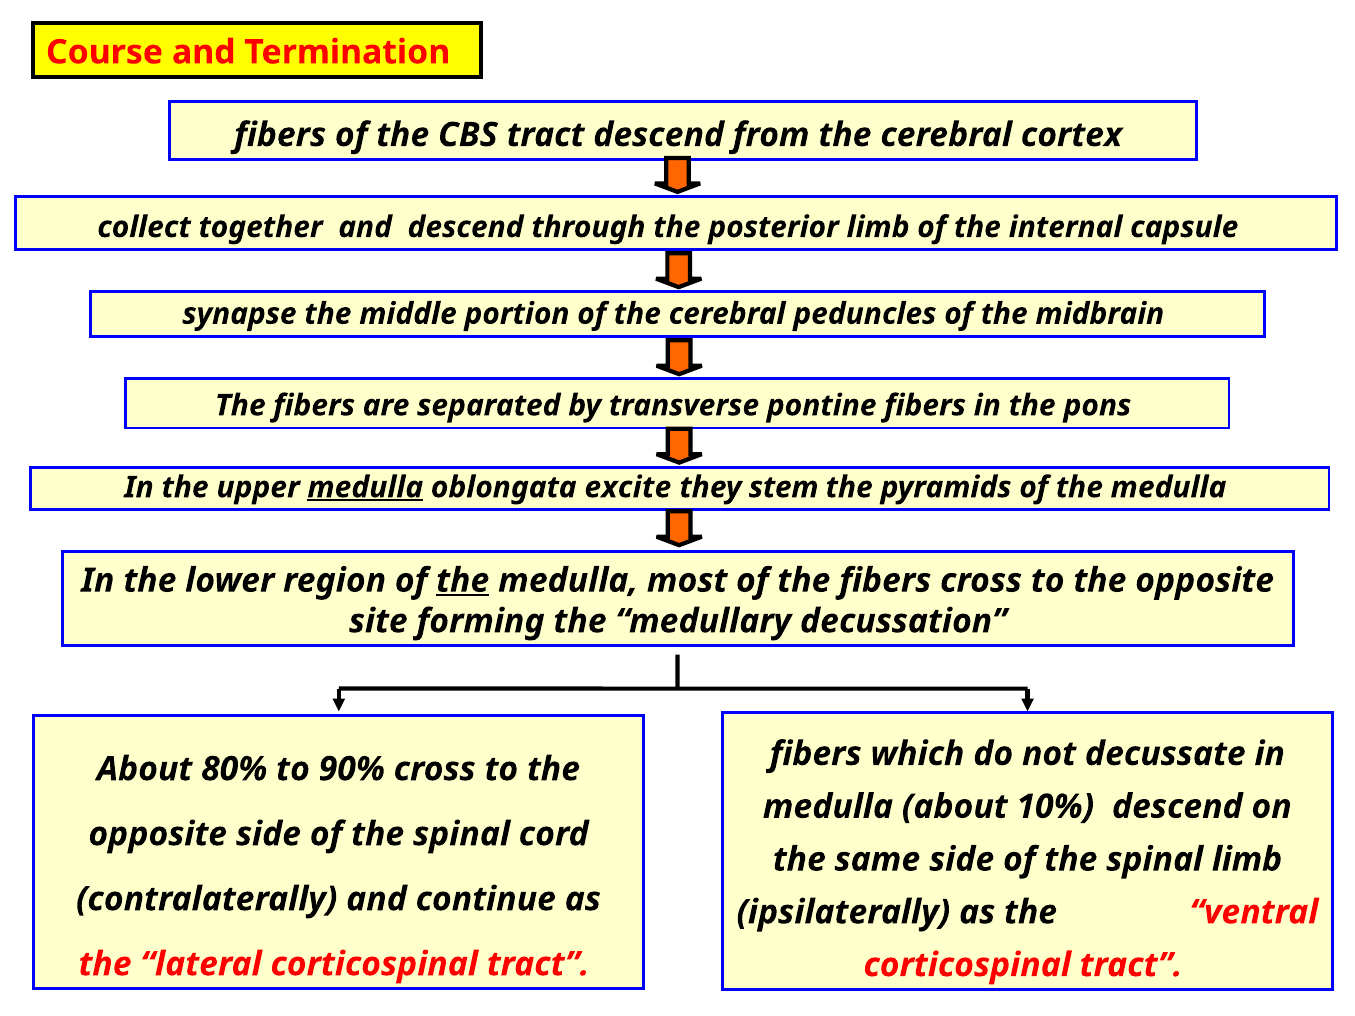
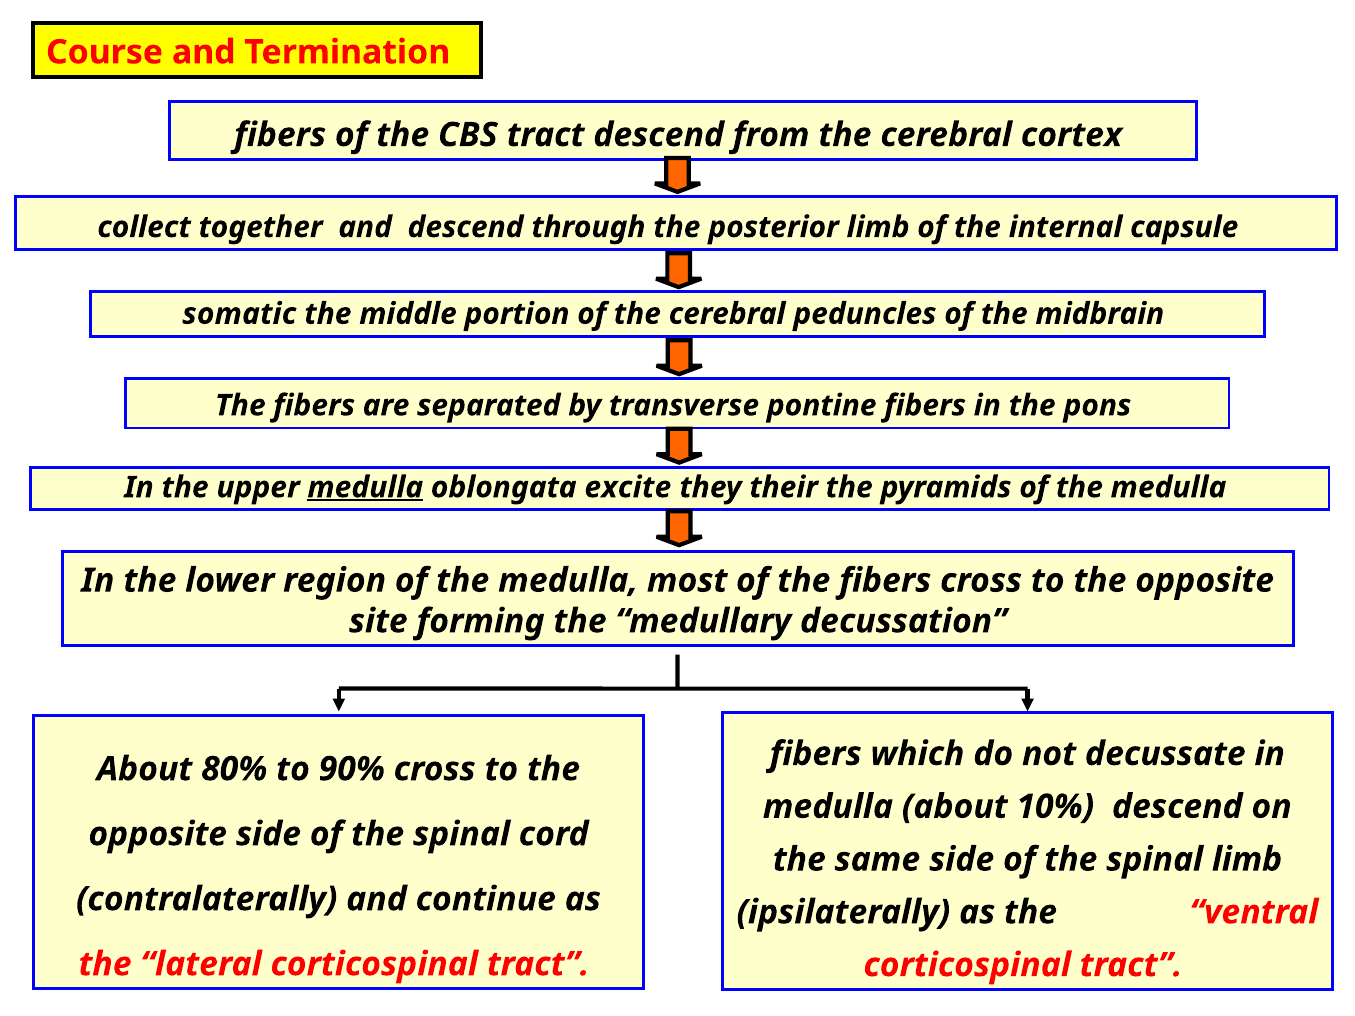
synapse: synapse -> somatic
stem: stem -> their
the at (463, 581) underline: present -> none
